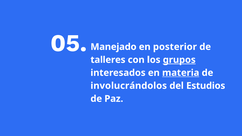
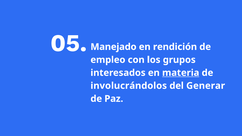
posterior: posterior -> rendición
talleres: talleres -> empleo
grupos underline: present -> none
Estudios: Estudios -> Generar
